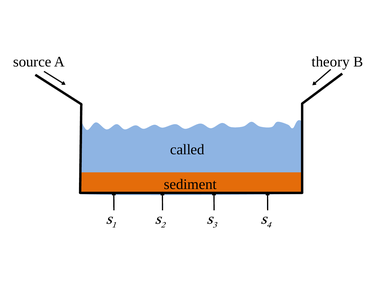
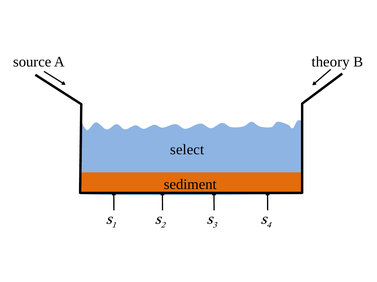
called: called -> select
